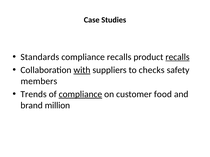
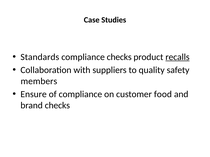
compliance recalls: recalls -> checks
with underline: present -> none
checks: checks -> quality
Trends: Trends -> Ensure
compliance at (80, 94) underline: present -> none
brand million: million -> checks
